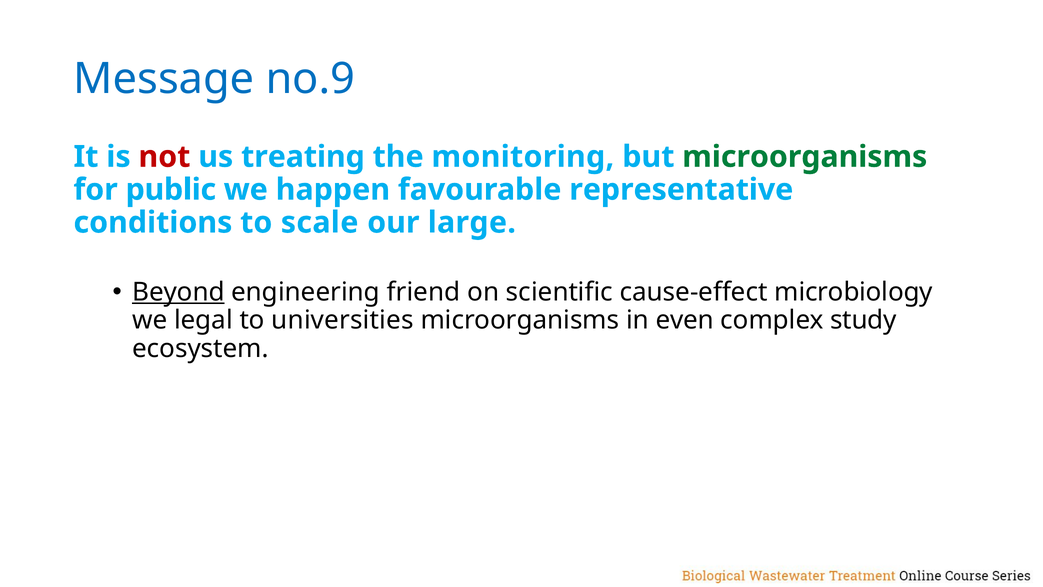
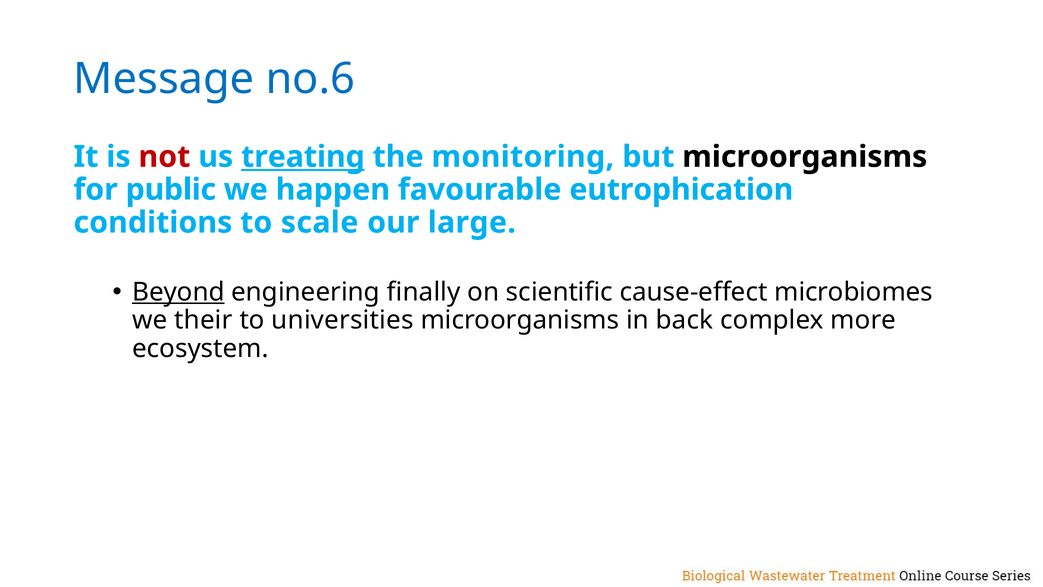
no.9: no.9 -> no.6
treating underline: none -> present
microorganisms at (805, 157) colour: green -> black
representative: representative -> eutrophication
friend: friend -> finally
microbiology: microbiology -> microbiomes
legal: legal -> their
even: even -> back
study: study -> more
